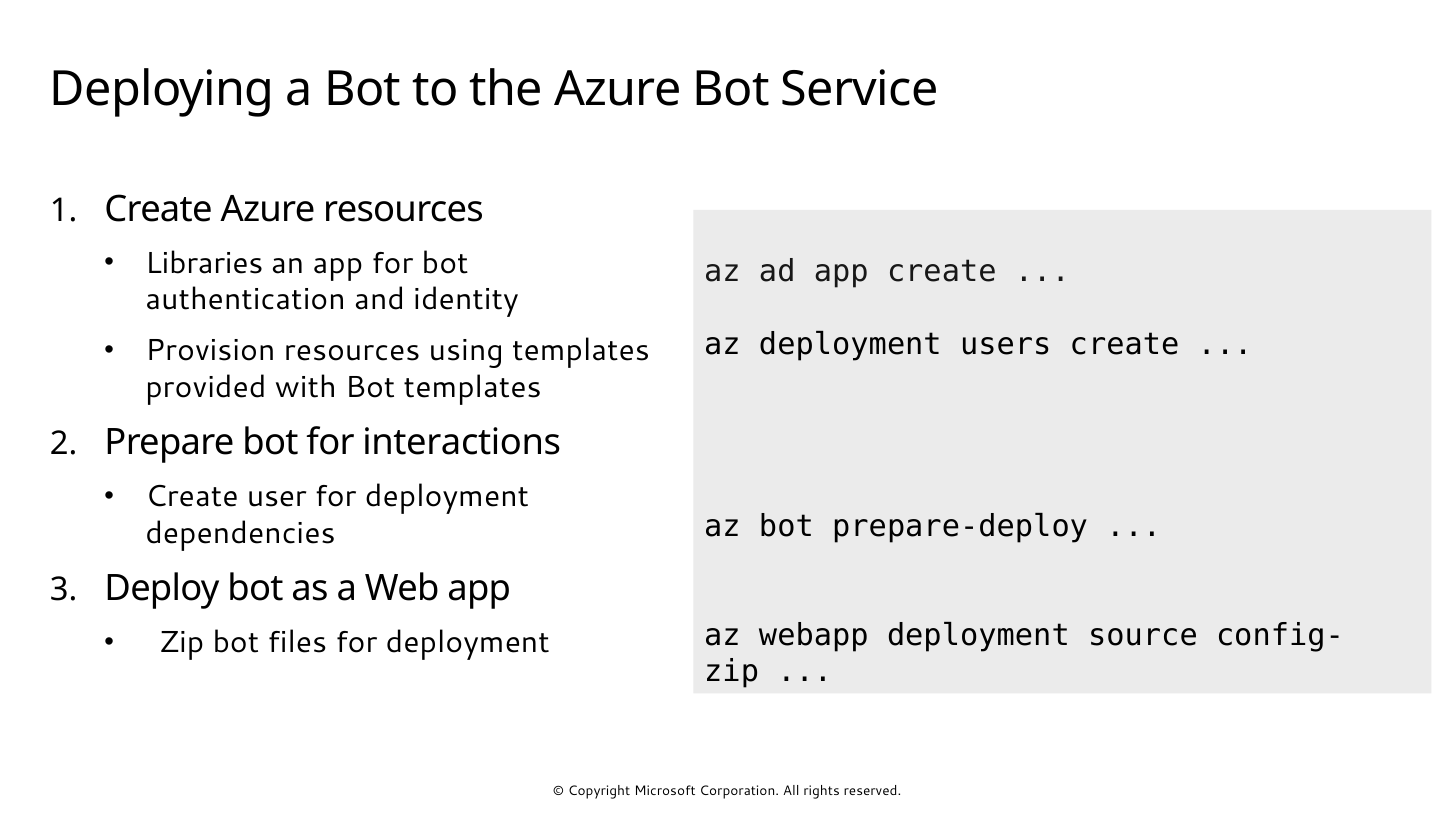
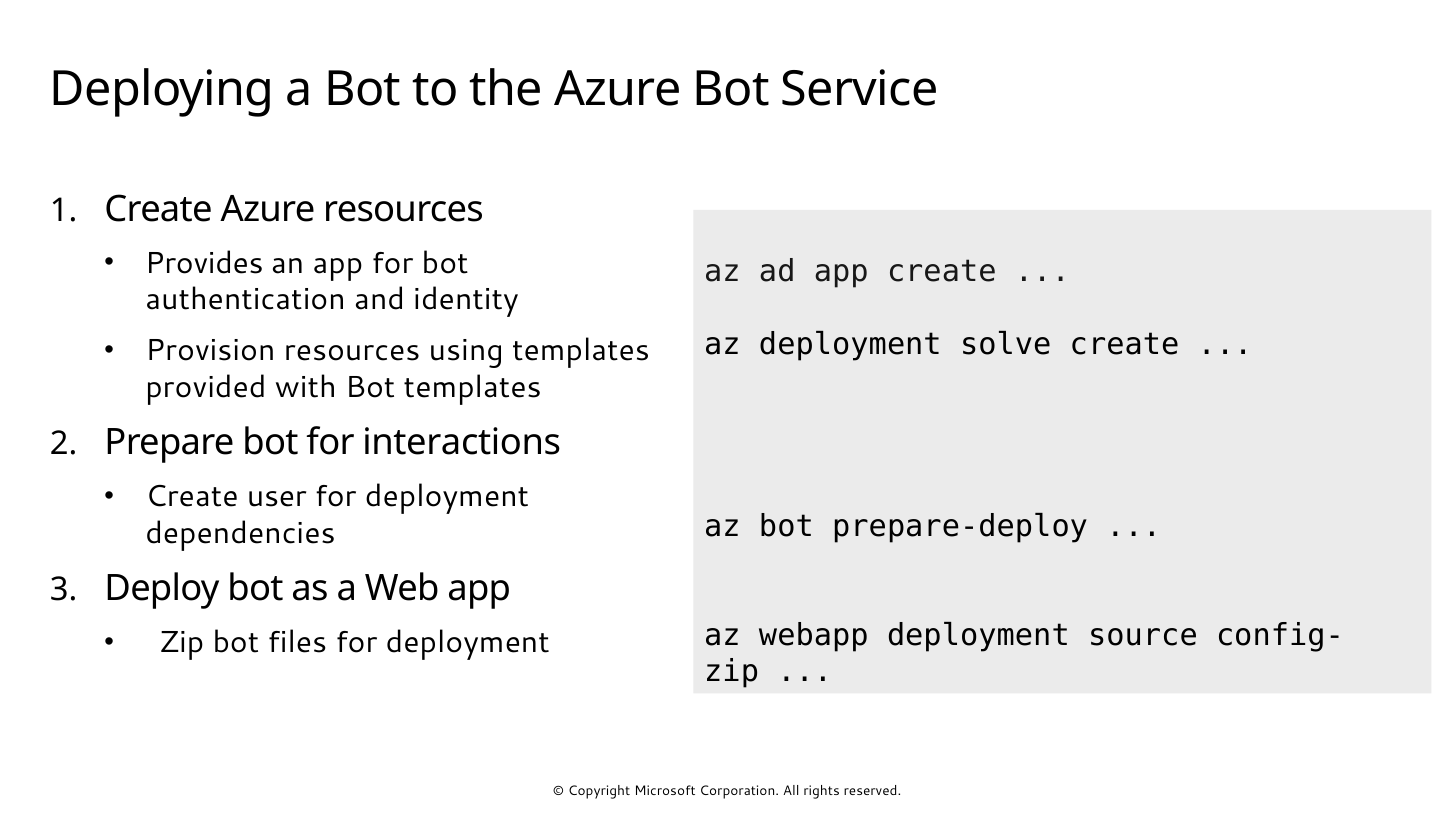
Libraries: Libraries -> Provides
users: users -> solve
